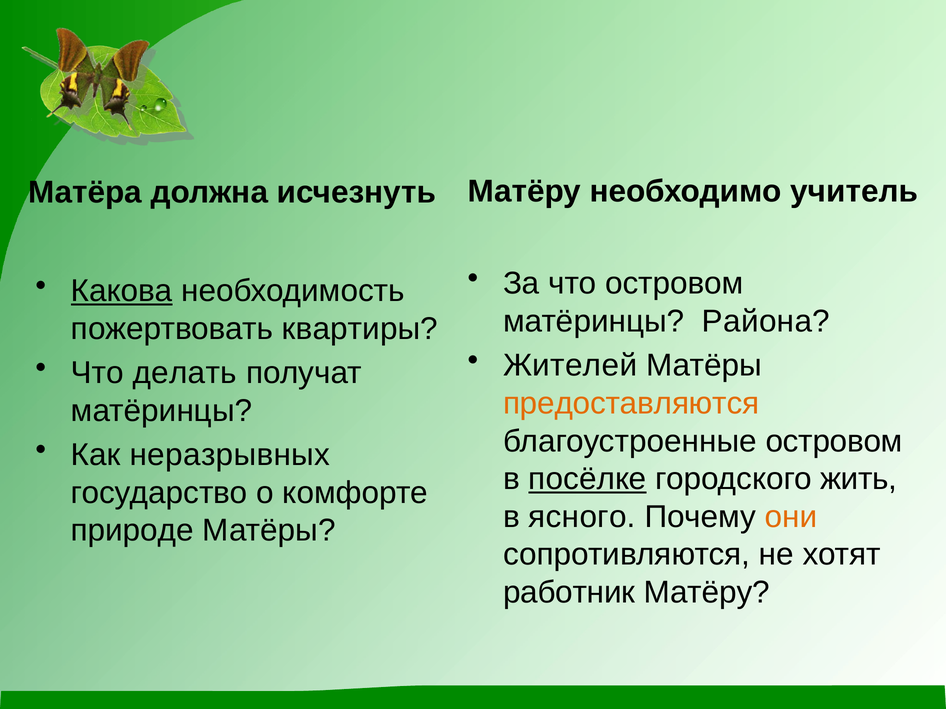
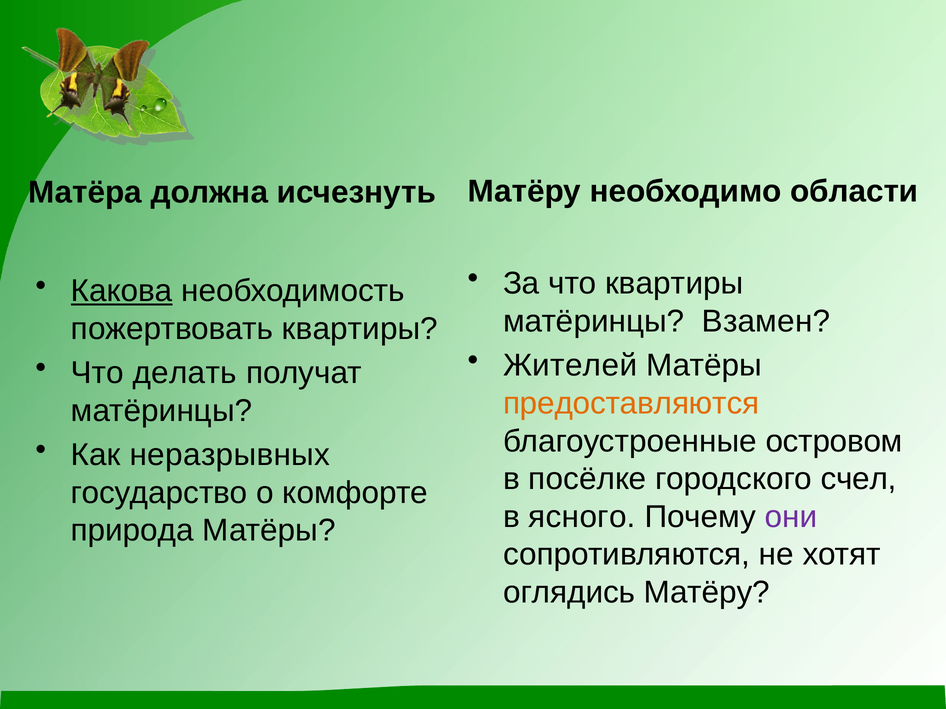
учитель: учитель -> области
что островом: островом -> квартиры
Района: Района -> Взамен
посёлке underline: present -> none
жить: жить -> счел
они colour: orange -> purple
природе: природе -> природа
работник: работник -> оглядись
